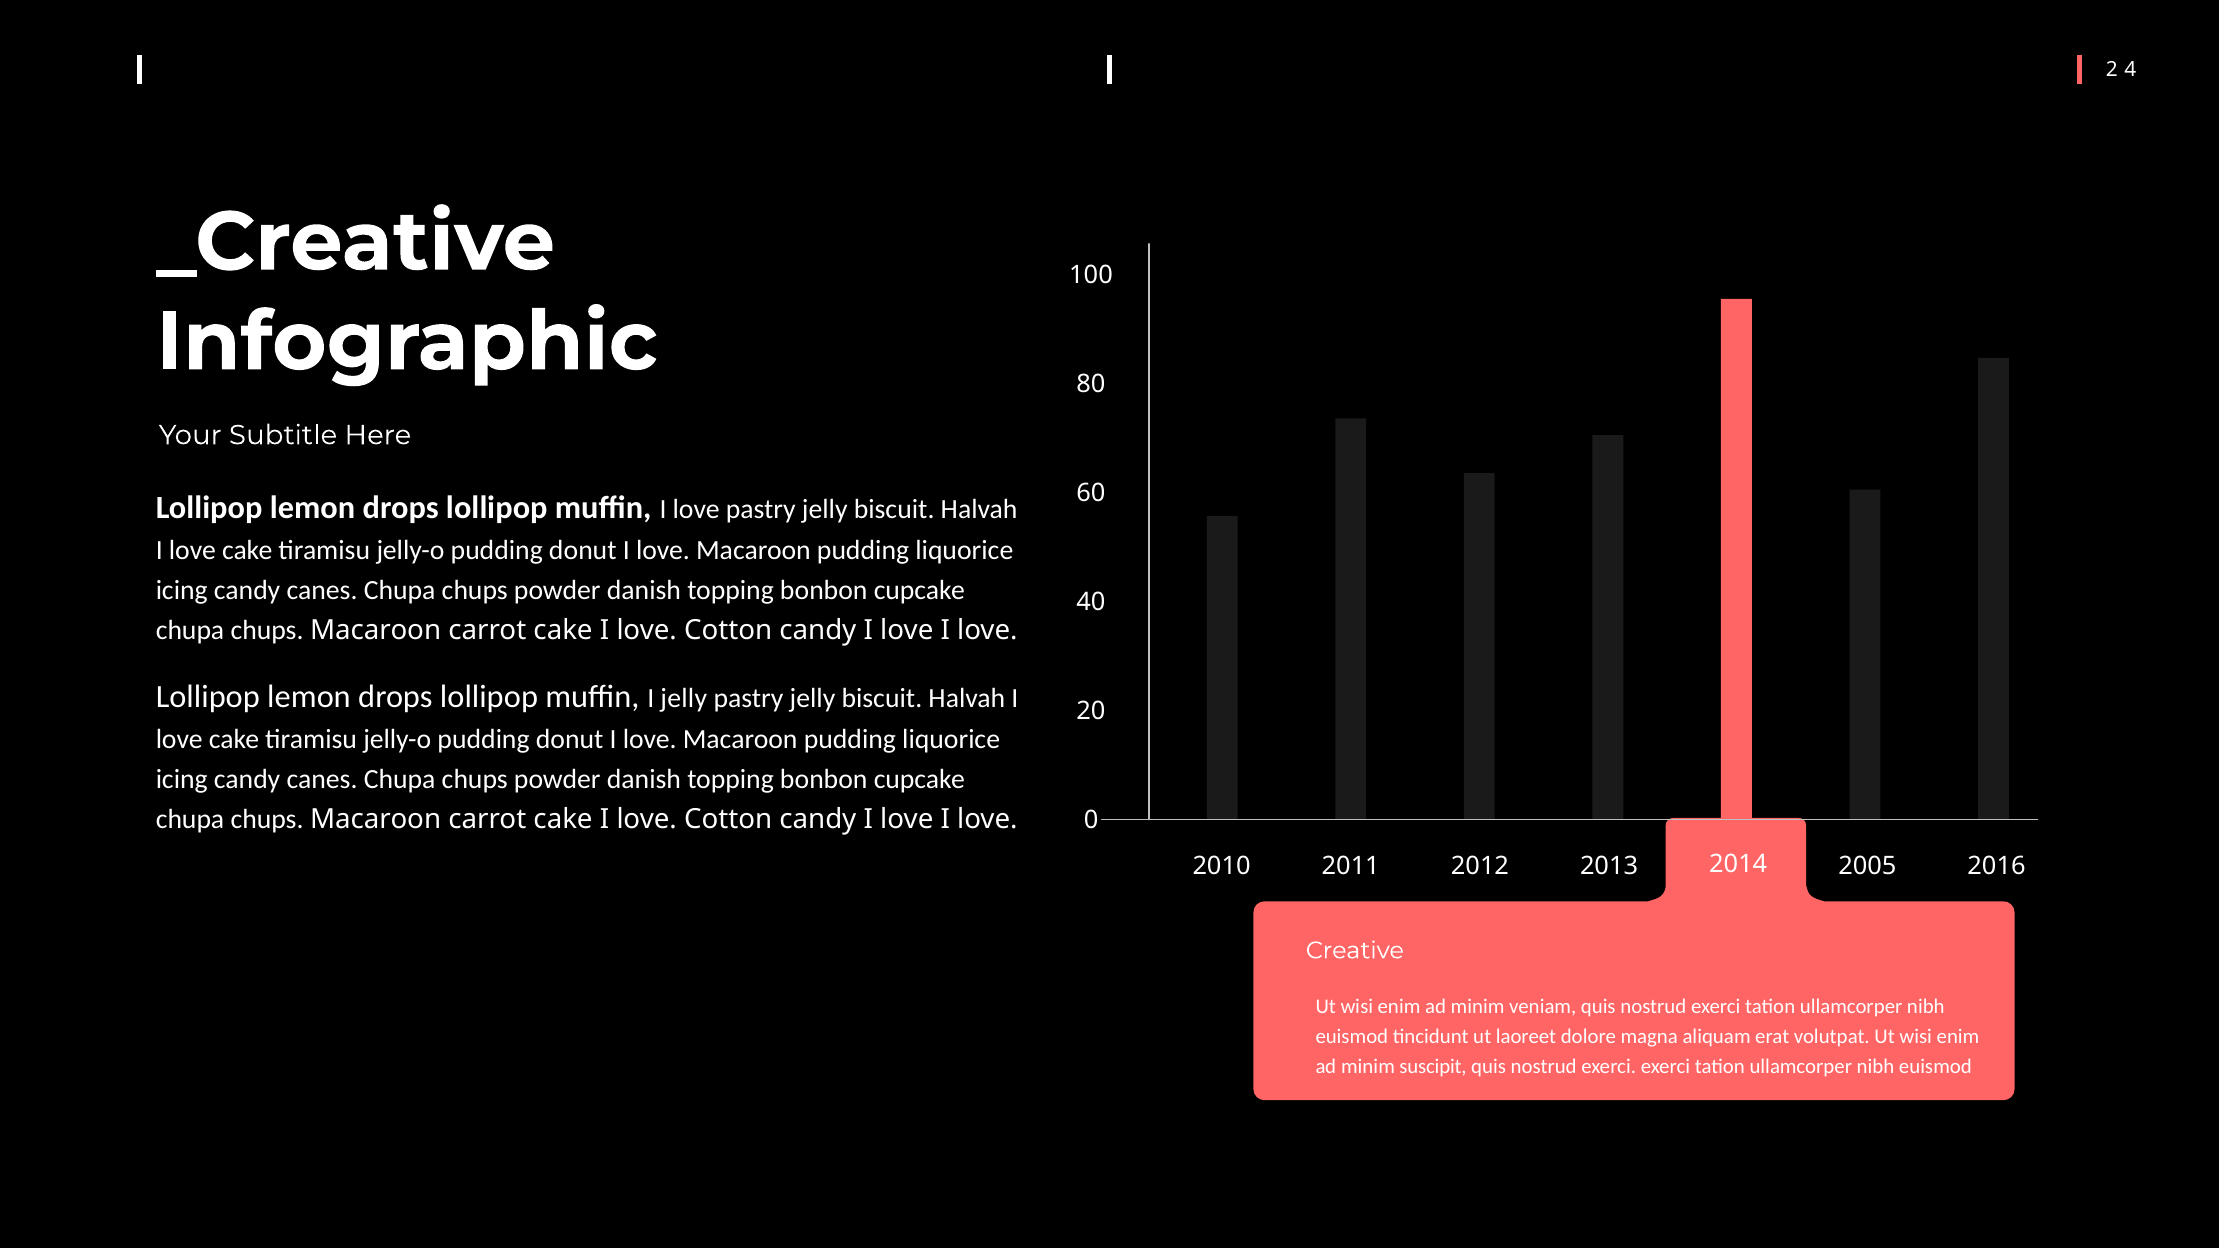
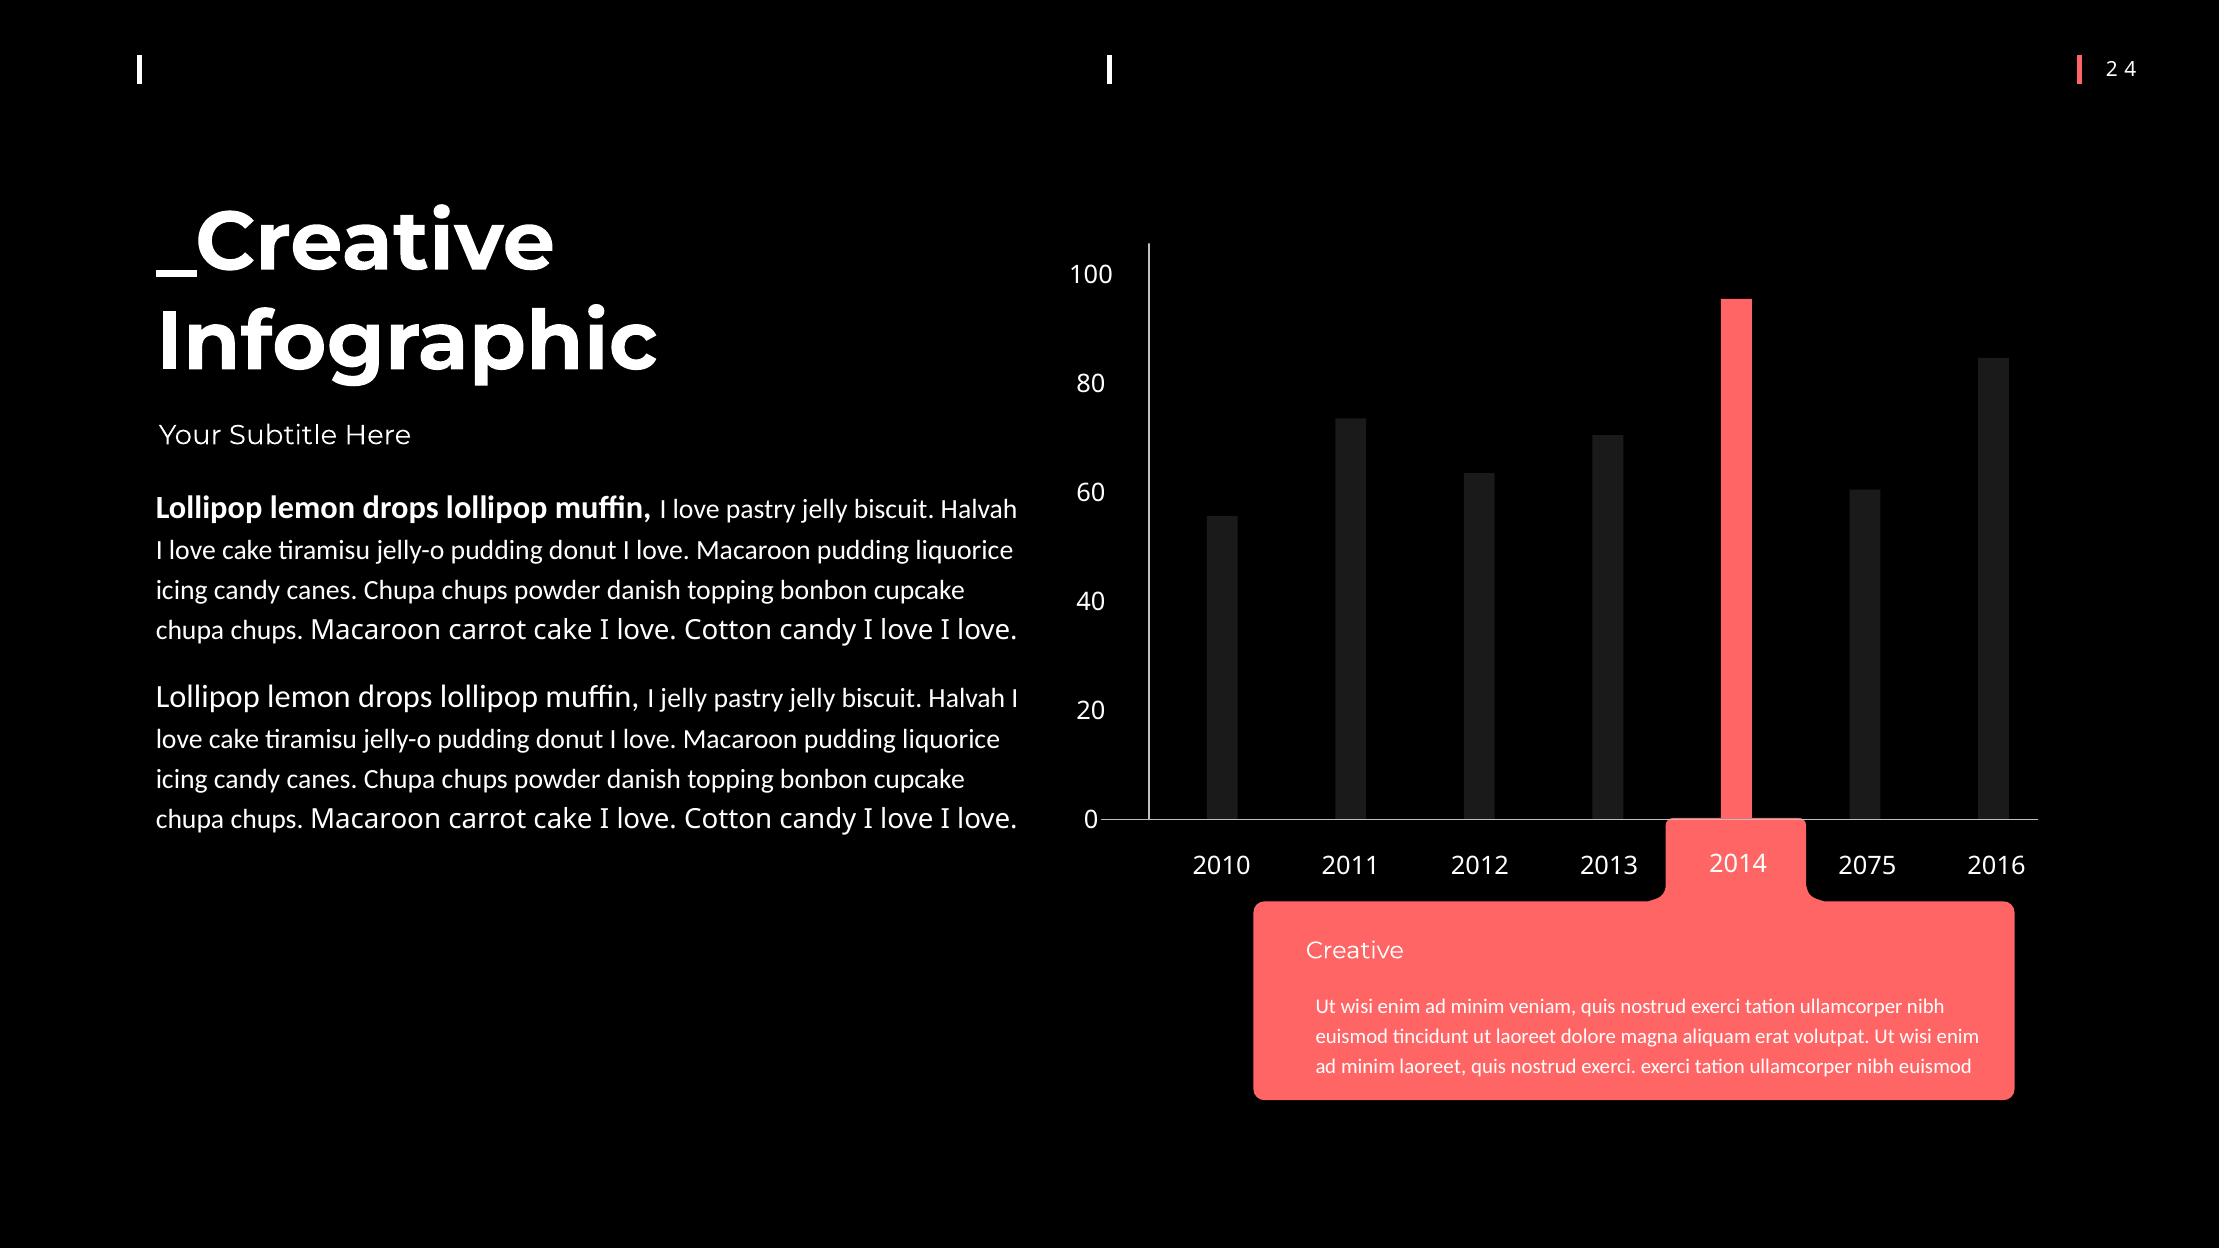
2005: 2005 -> 2075
minim suscipit: suscipit -> laoreet
